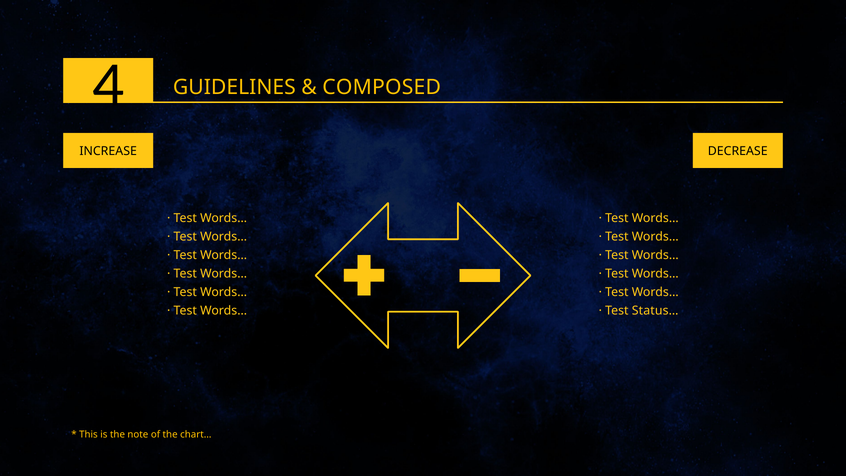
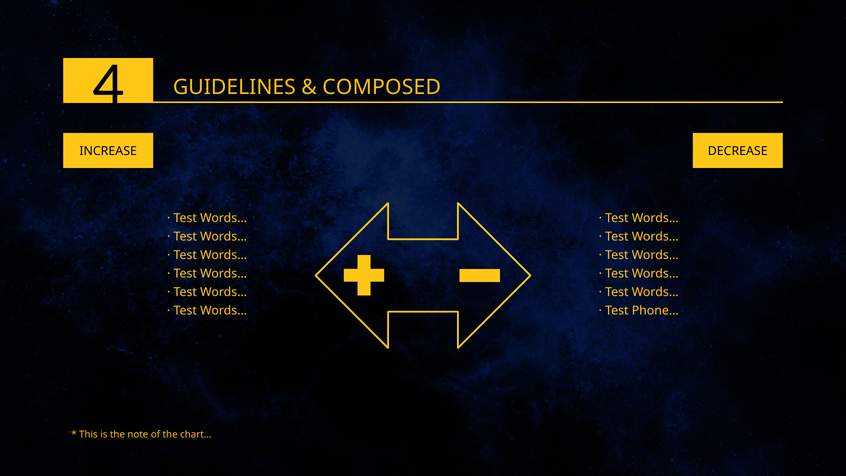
Status…: Status… -> Phone…
